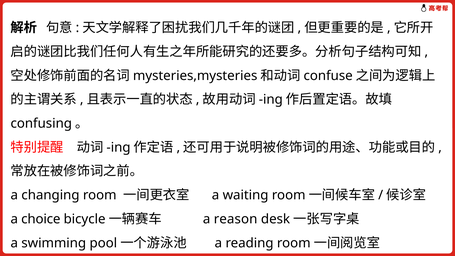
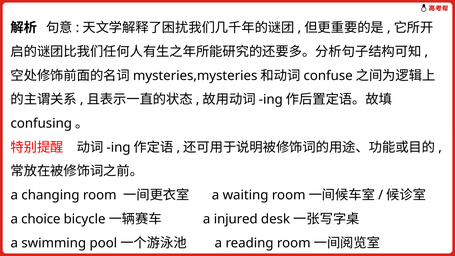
reason: reason -> injured
